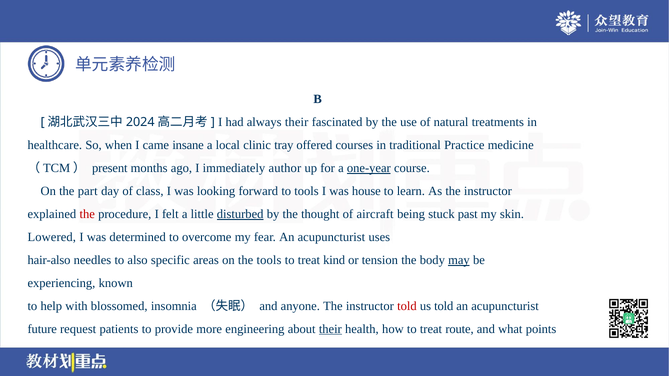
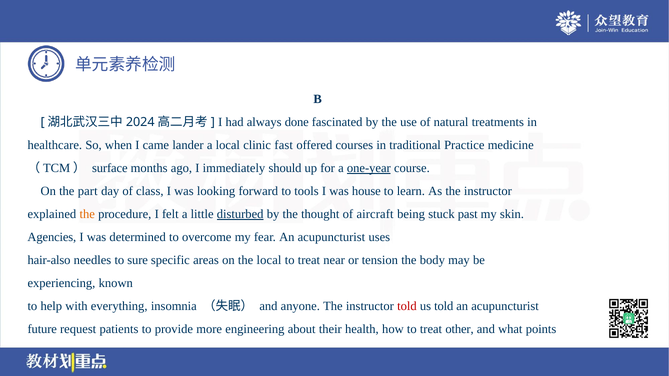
always their: their -> done
insane: insane -> lander
tray: tray -> fast
present: present -> surface
author: author -> should
the at (87, 214) colour: red -> orange
Lowered: Lowered -> Agencies
also: also -> sure
the tools: tools -> local
kind: kind -> near
may underline: present -> none
blossomed: blossomed -> everything
their at (330, 329) underline: present -> none
route: route -> other
